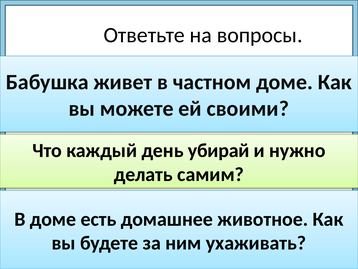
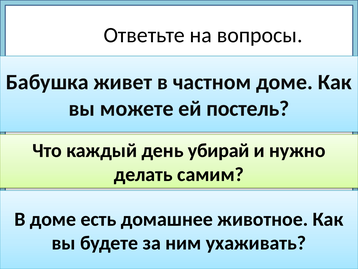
своими: своими -> постель
